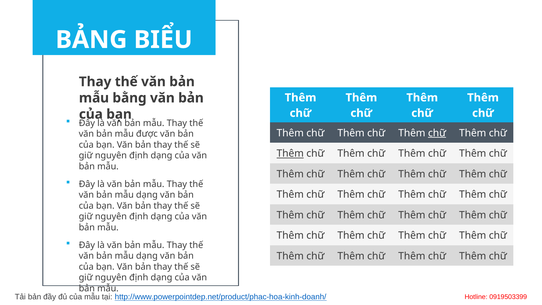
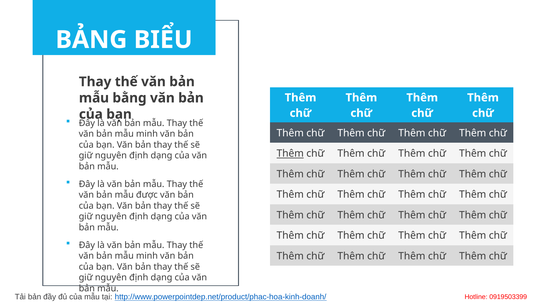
chữ at (437, 133) underline: present -> none
được at (147, 134): được -> minh
dạng at (147, 195): dạng -> được
dạng at (147, 256): dạng -> minh
